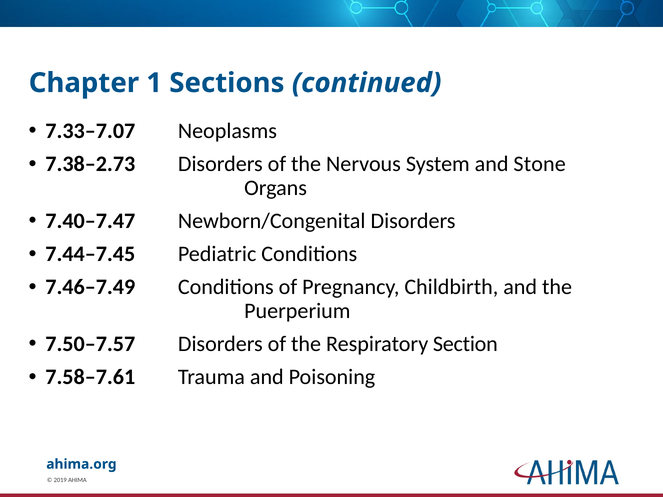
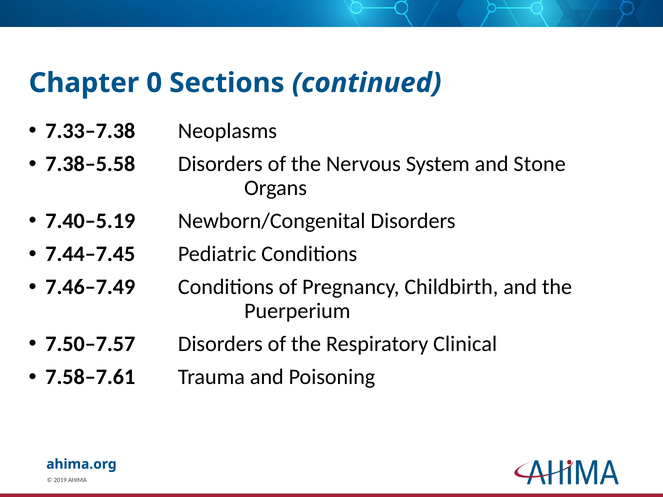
1: 1 -> 0
7.33–7.07: 7.33–7.07 -> 7.33–7.38
7.38–2.73: 7.38–2.73 -> 7.38–5.58
7.40–7.47: 7.40–7.47 -> 7.40–5.19
Section: Section -> Clinical
